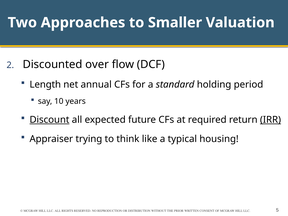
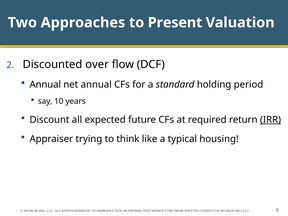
Smaller: Smaller -> Present
Length at (45, 85): Length -> Annual
Discount underline: present -> none
